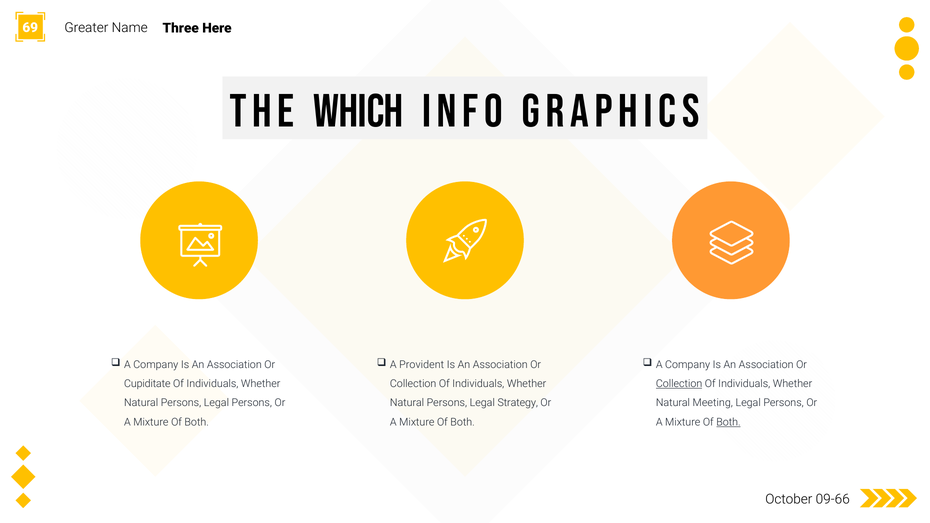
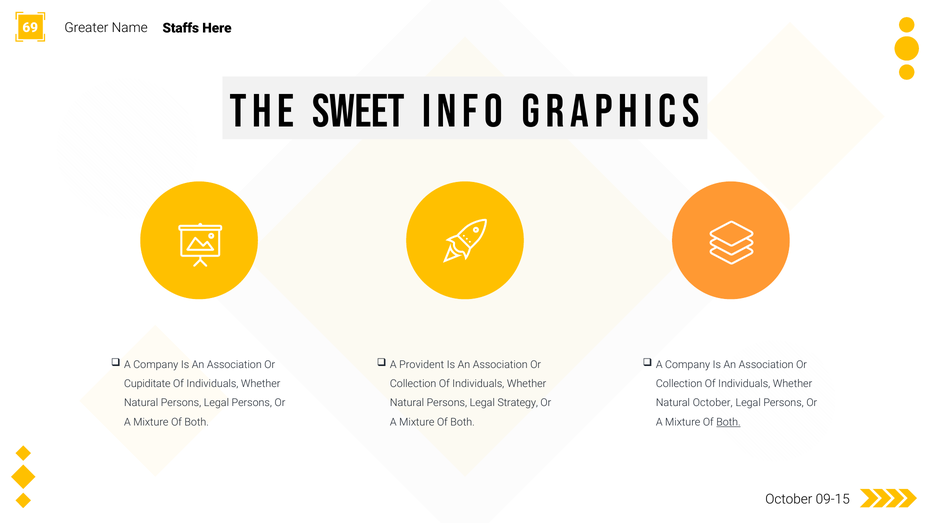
Three: Three -> Staffs
which: which -> sweet
Collection at (679, 384) underline: present -> none
Natural Meeting: Meeting -> October
09-66: 09-66 -> 09-15
